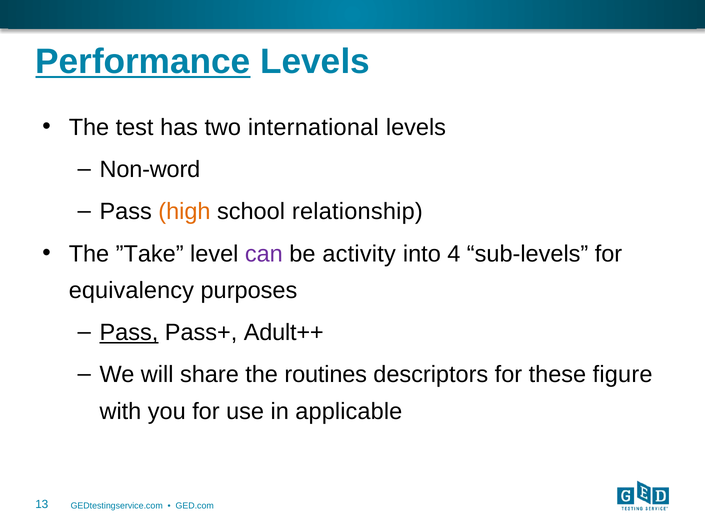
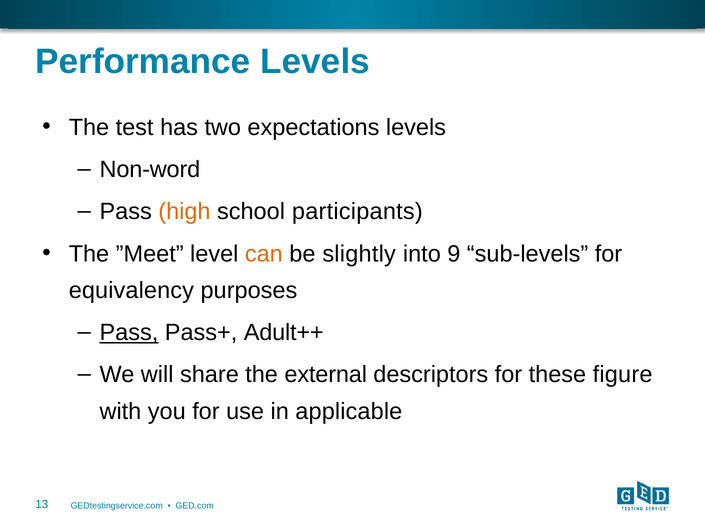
Performance underline: present -> none
international: international -> expectations
relationship: relationship -> participants
”Take: ”Take -> ”Meet
can colour: purple -> orange
activity: activity -> slightly
4: 4 -> 9
routines: routines -> external
